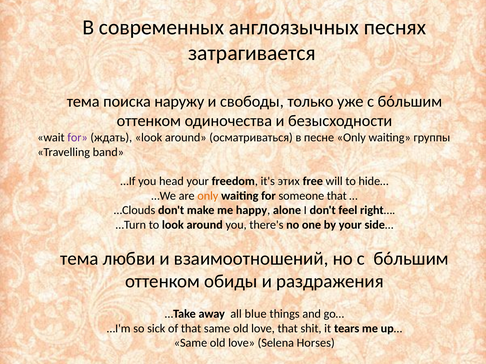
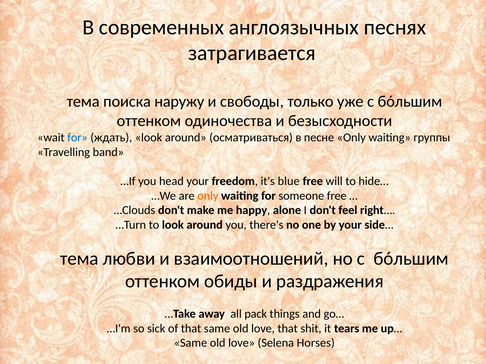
for at (78, 138) colour: purple -> blue
этих: этих -> blue
someone that: that -> free
blue: blue -> pack
